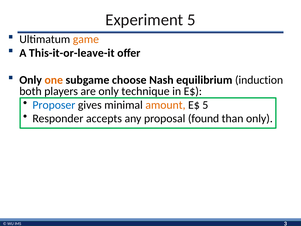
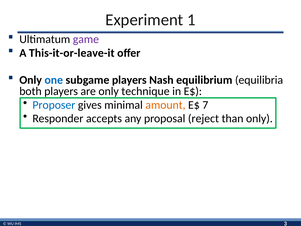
Experiment 5: 5 -> 1
game colour: orange -> purple
one colour: orange -> blue
subgame choose: choose -> players
induction: induction -> equilibria
E$ 5: 5 -> 7
found: found -> reject
